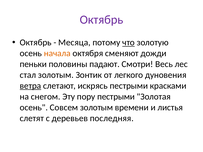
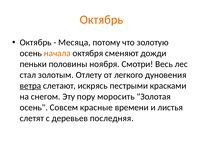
Октябрь at (101, 20) colour: purple -> orange
что underline: present -> none
падают: падают -> ноября
Зонтик: Зонтик -> Отлету
пору пестрыми: пестрыми -> моросить
Совсем золотым: золотым -> красные
